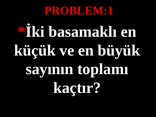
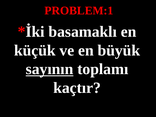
sayının underline: none -> present
